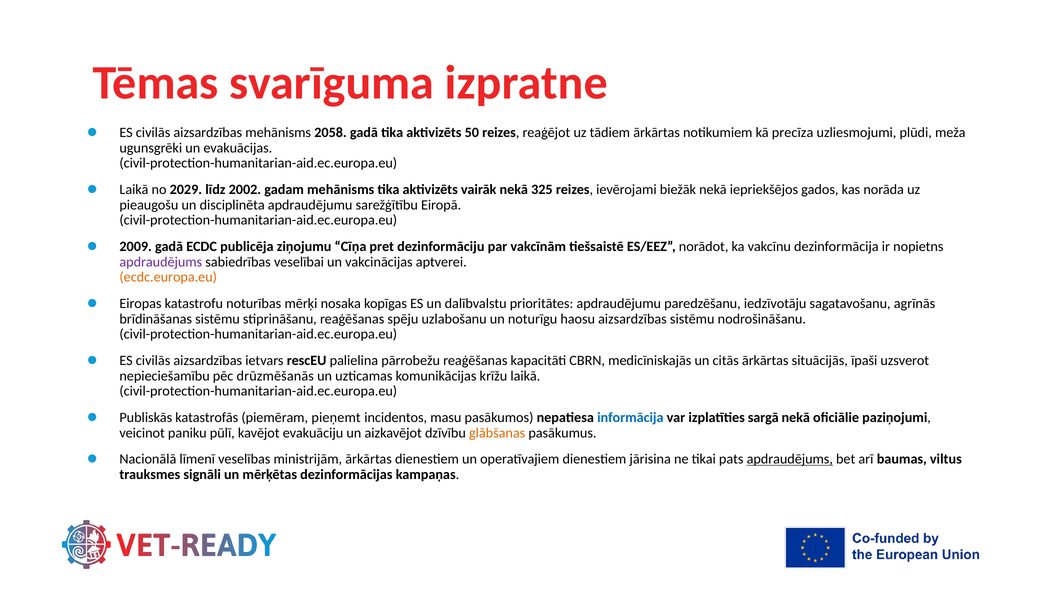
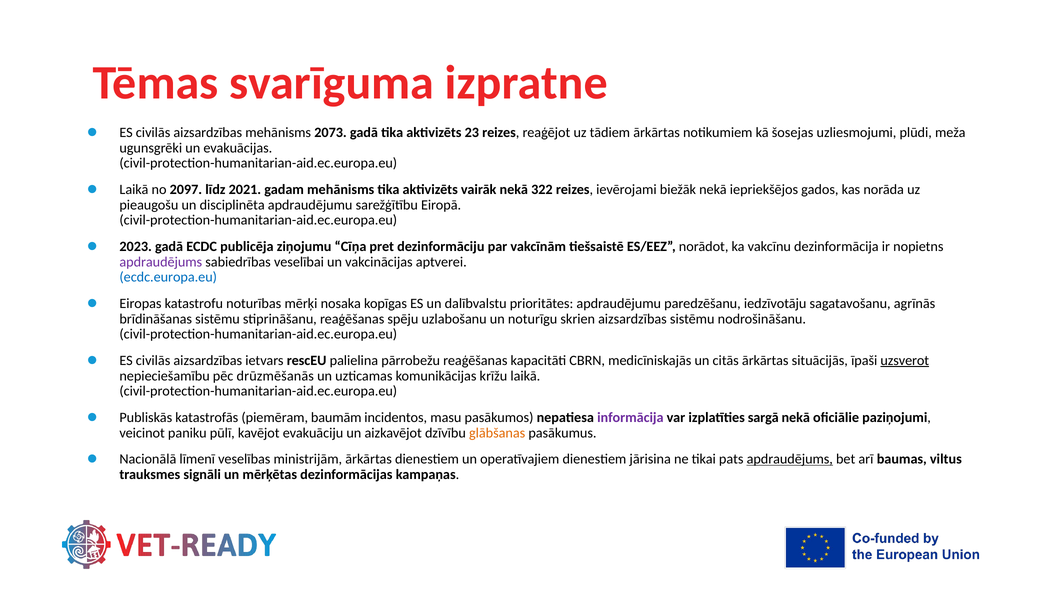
2058: 2058 -> 2073
50: 50 -> 23
precīza: precīza -> šosejas
2029: 2029 -> 2097
2002: 2002 -> 2021
325: 325 -> 322
2009: 2009 -> 2023
ecdc.europa.eu colour: orange -> blue
haosu: haosu -> skrien
uzsverot underline: none -> present
pieņemt: pieņemt -> baumām
informācija colour: blue -> purple
